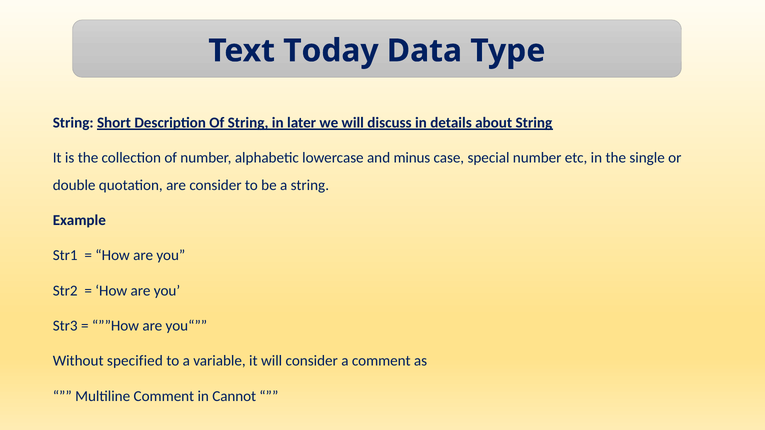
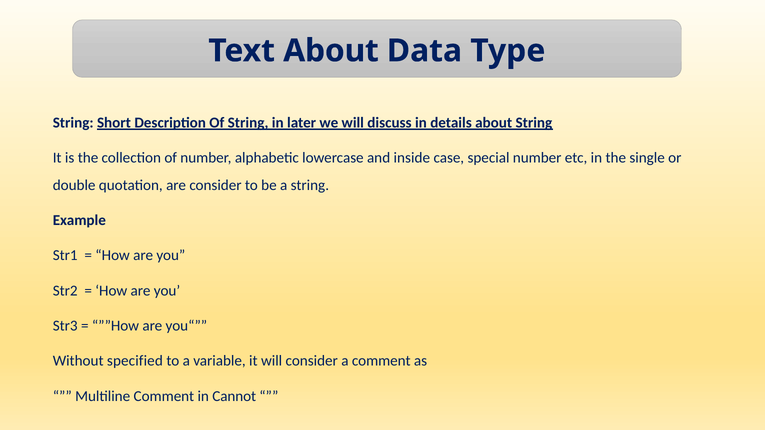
Text Today: Today -> About
minus: minus -> inside
